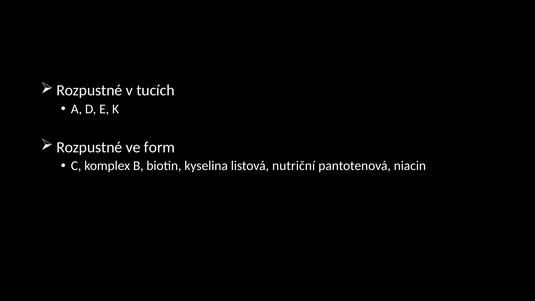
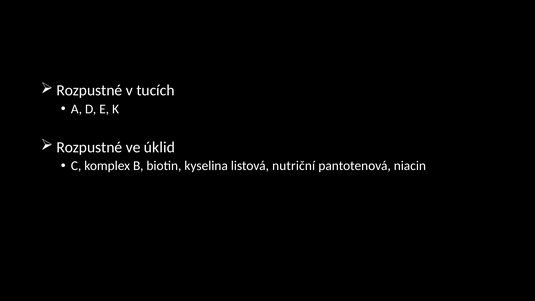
form: form -> úklid
